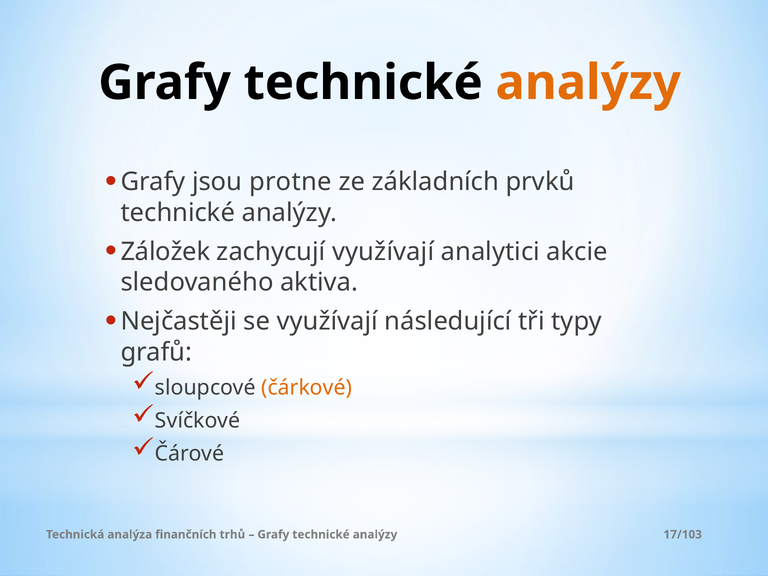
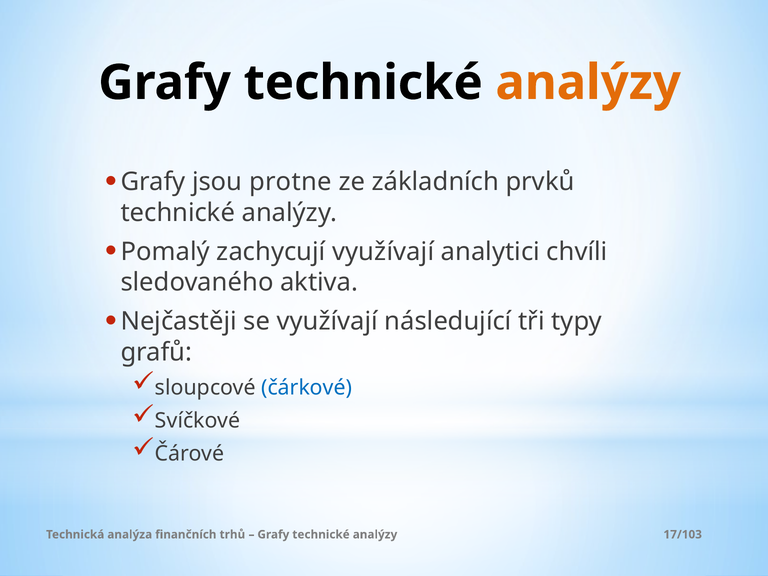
Záložek: Záložek -> Pomalý
akcie: akcie -> chvíli
čárkové colour: orange -> blue
